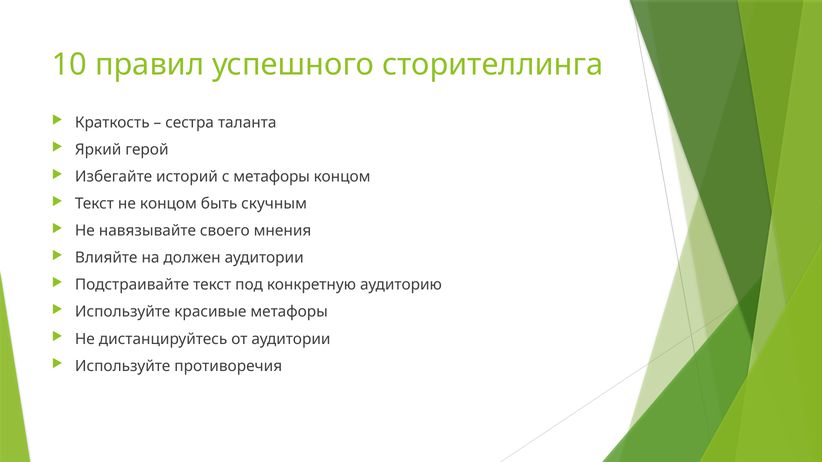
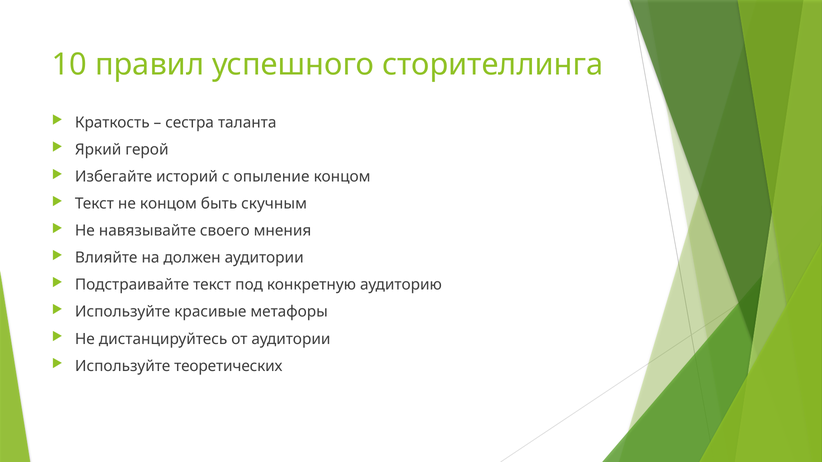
с метафоры: метафоры -> опыление
противоречия: противоречия -> теоретических
